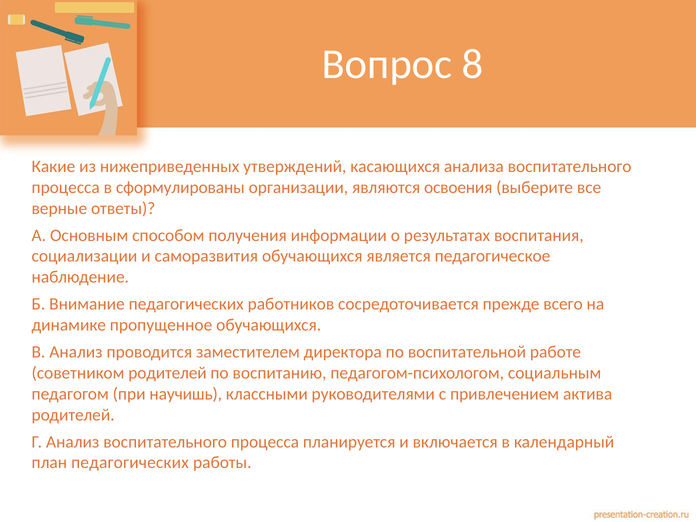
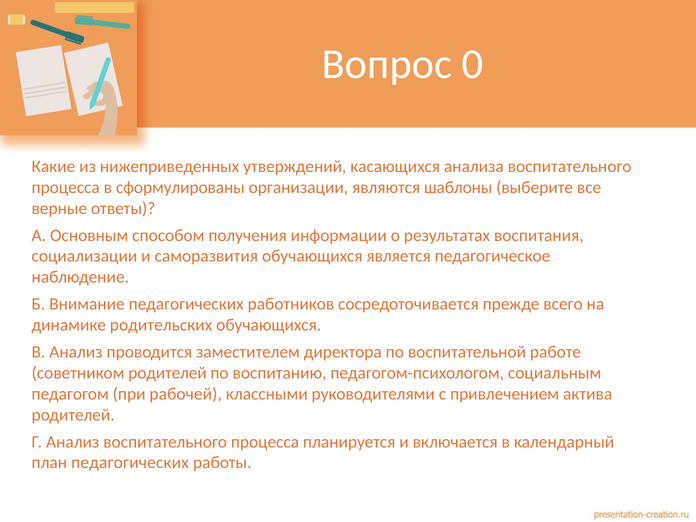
8: 8 -> 0
освоения: освоения -> шаблоны
пропущенное: пропущенное -> родительских
научишь: научишь -> рабочей
